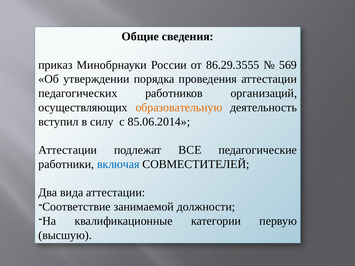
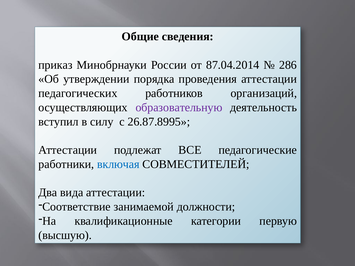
86.29.3555: 86.29.3555 -> 87.04.2014
569: 569 -> 286
образовательную colour: orange -> purple
85.06.2014: 85.06.2014 -> 26.87.8995
